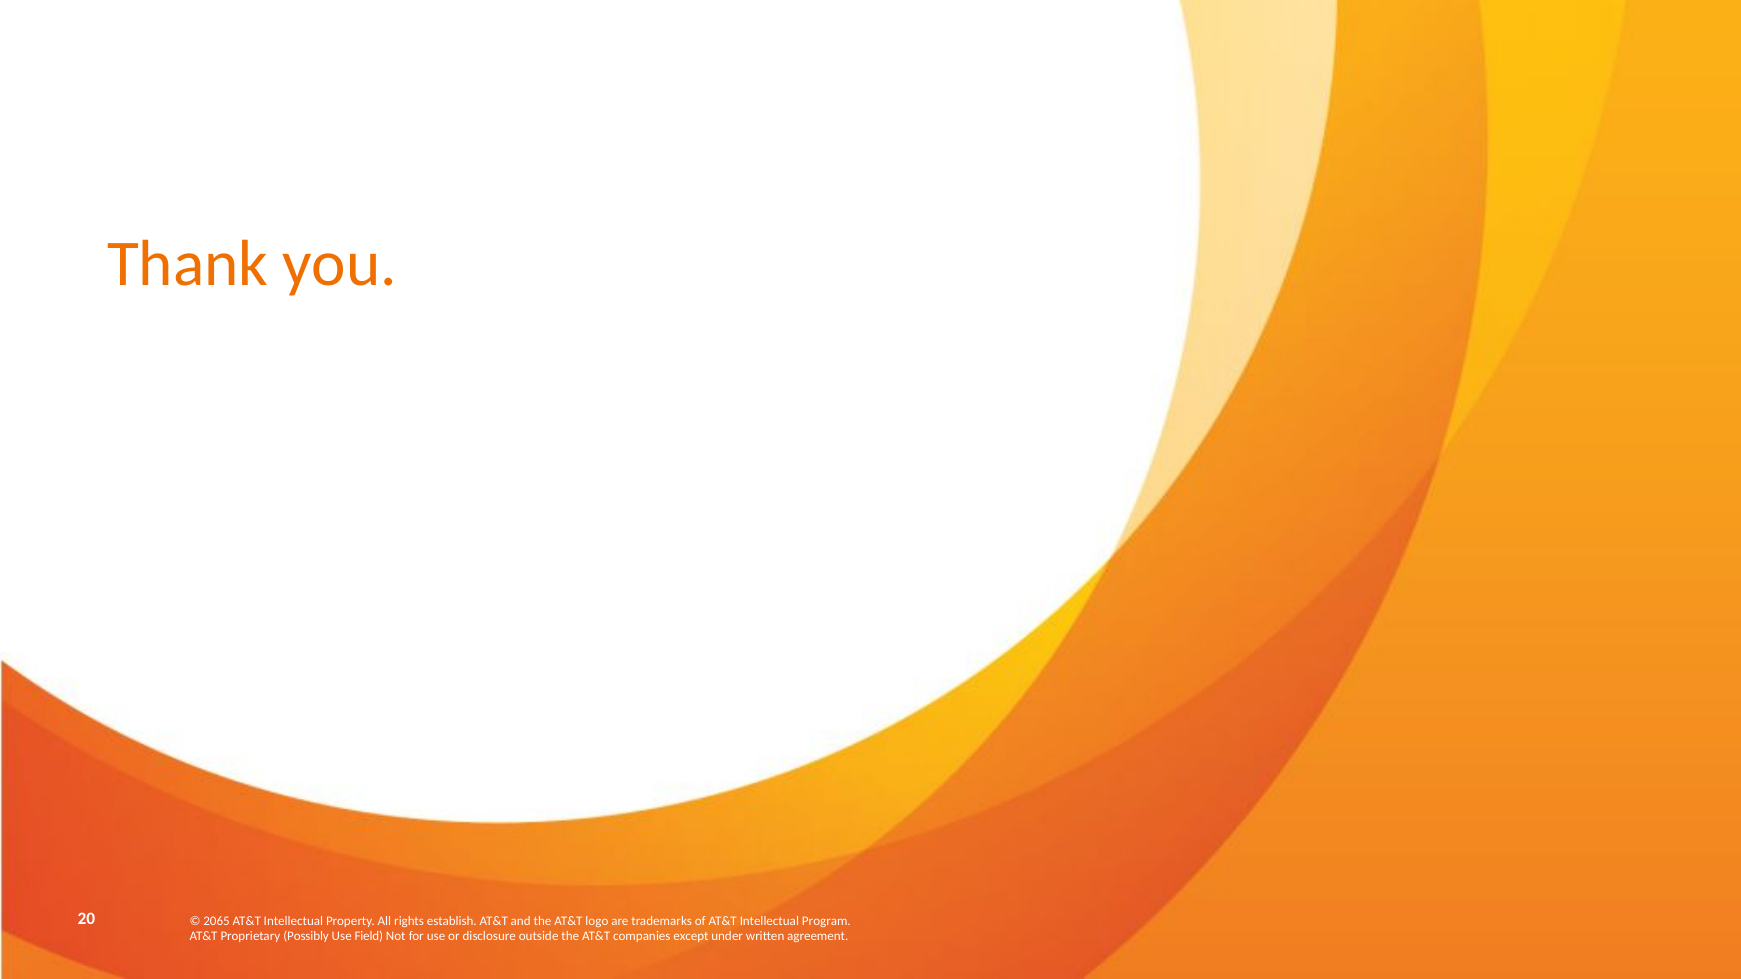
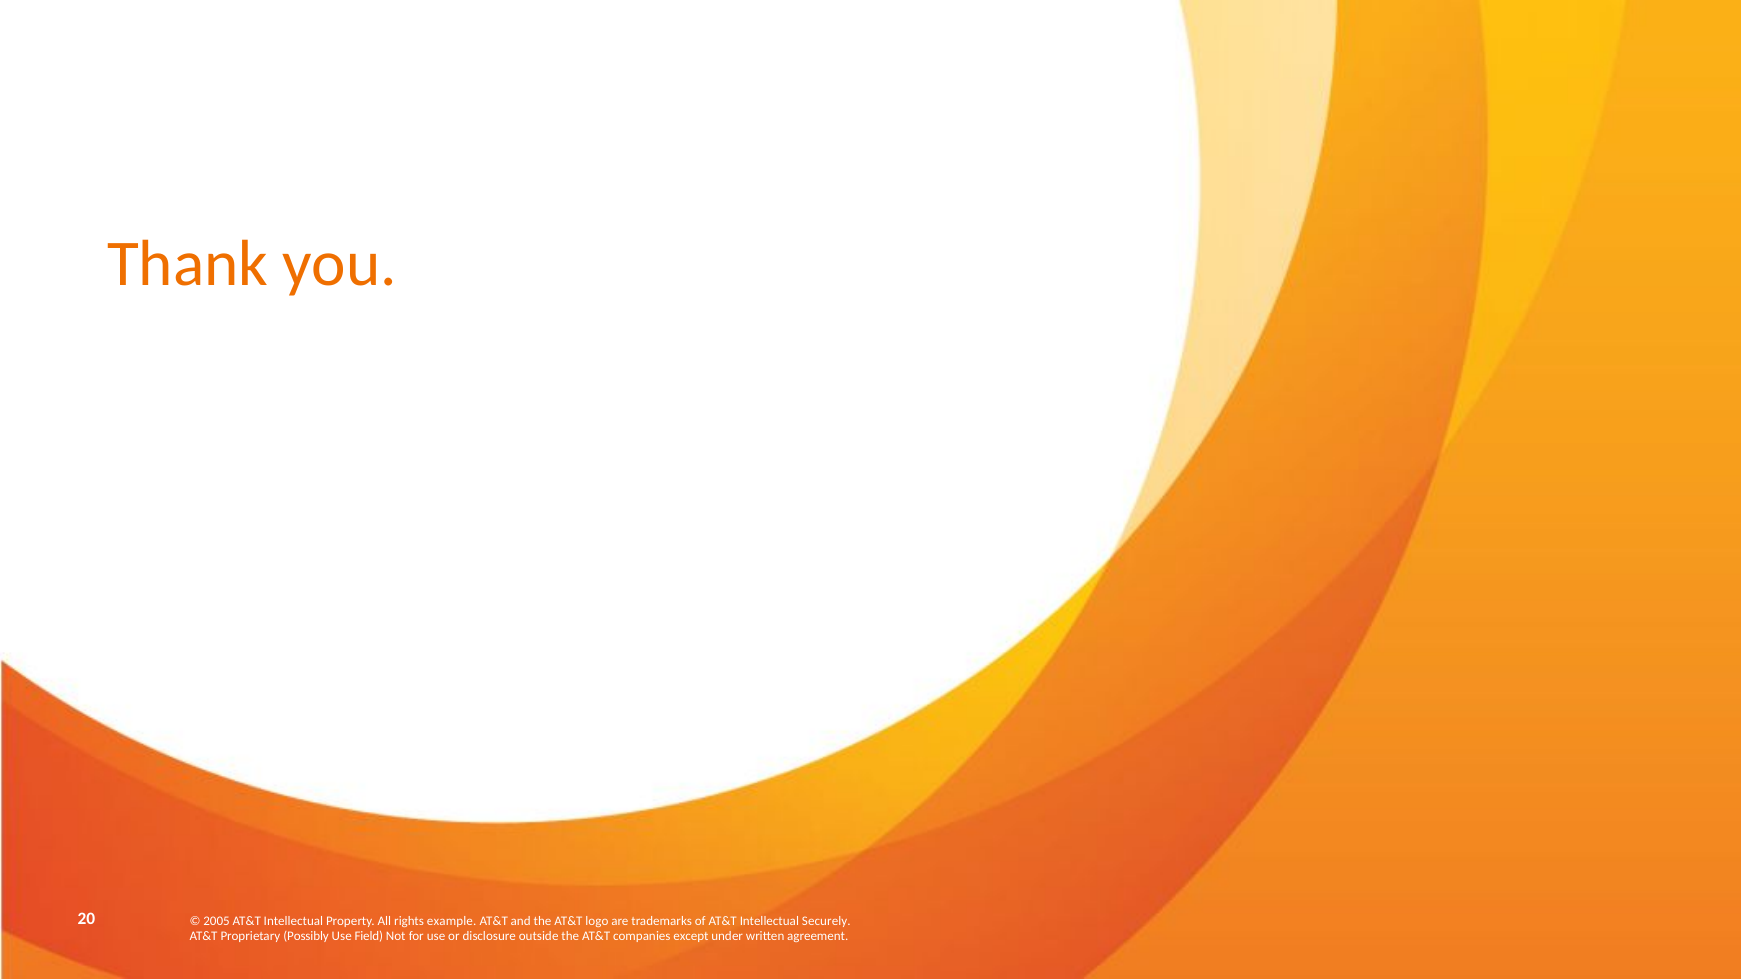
2065: 2065 -> 2005
establish: establish -> example
Program: Program -> Securely
